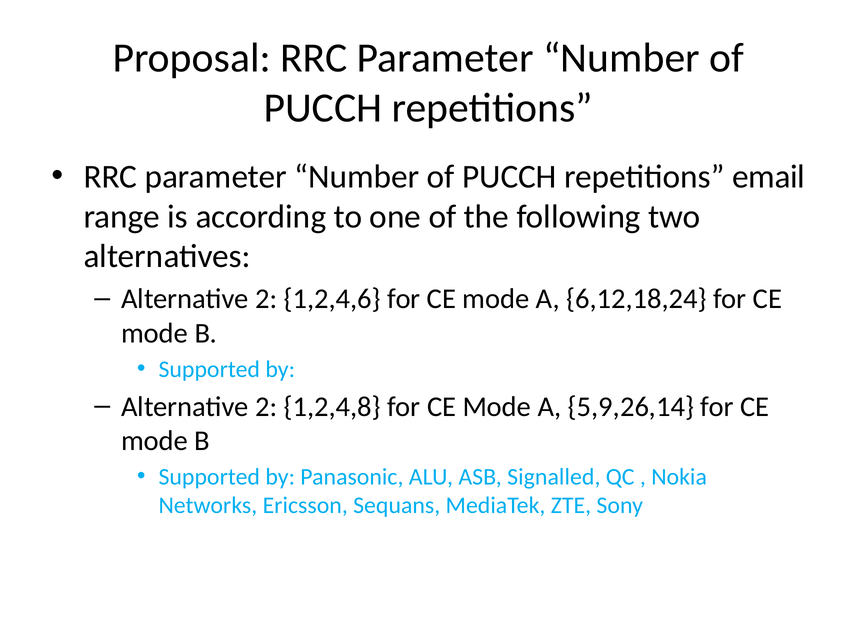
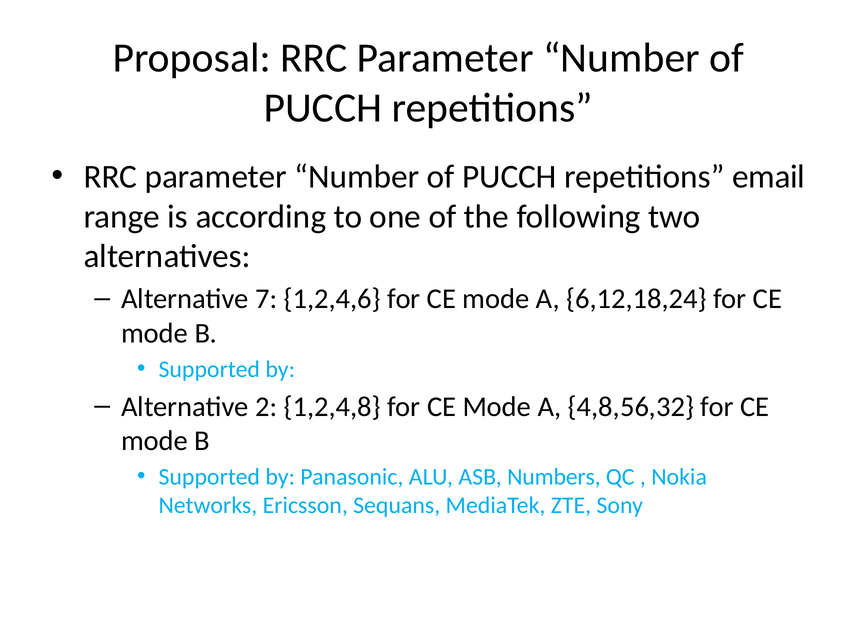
2 at (266, 299): 2 -> 7
5,9,26,14: 5,9,26,14 -> 4,8,56,32
Signalled: Signalled -> Numbers
